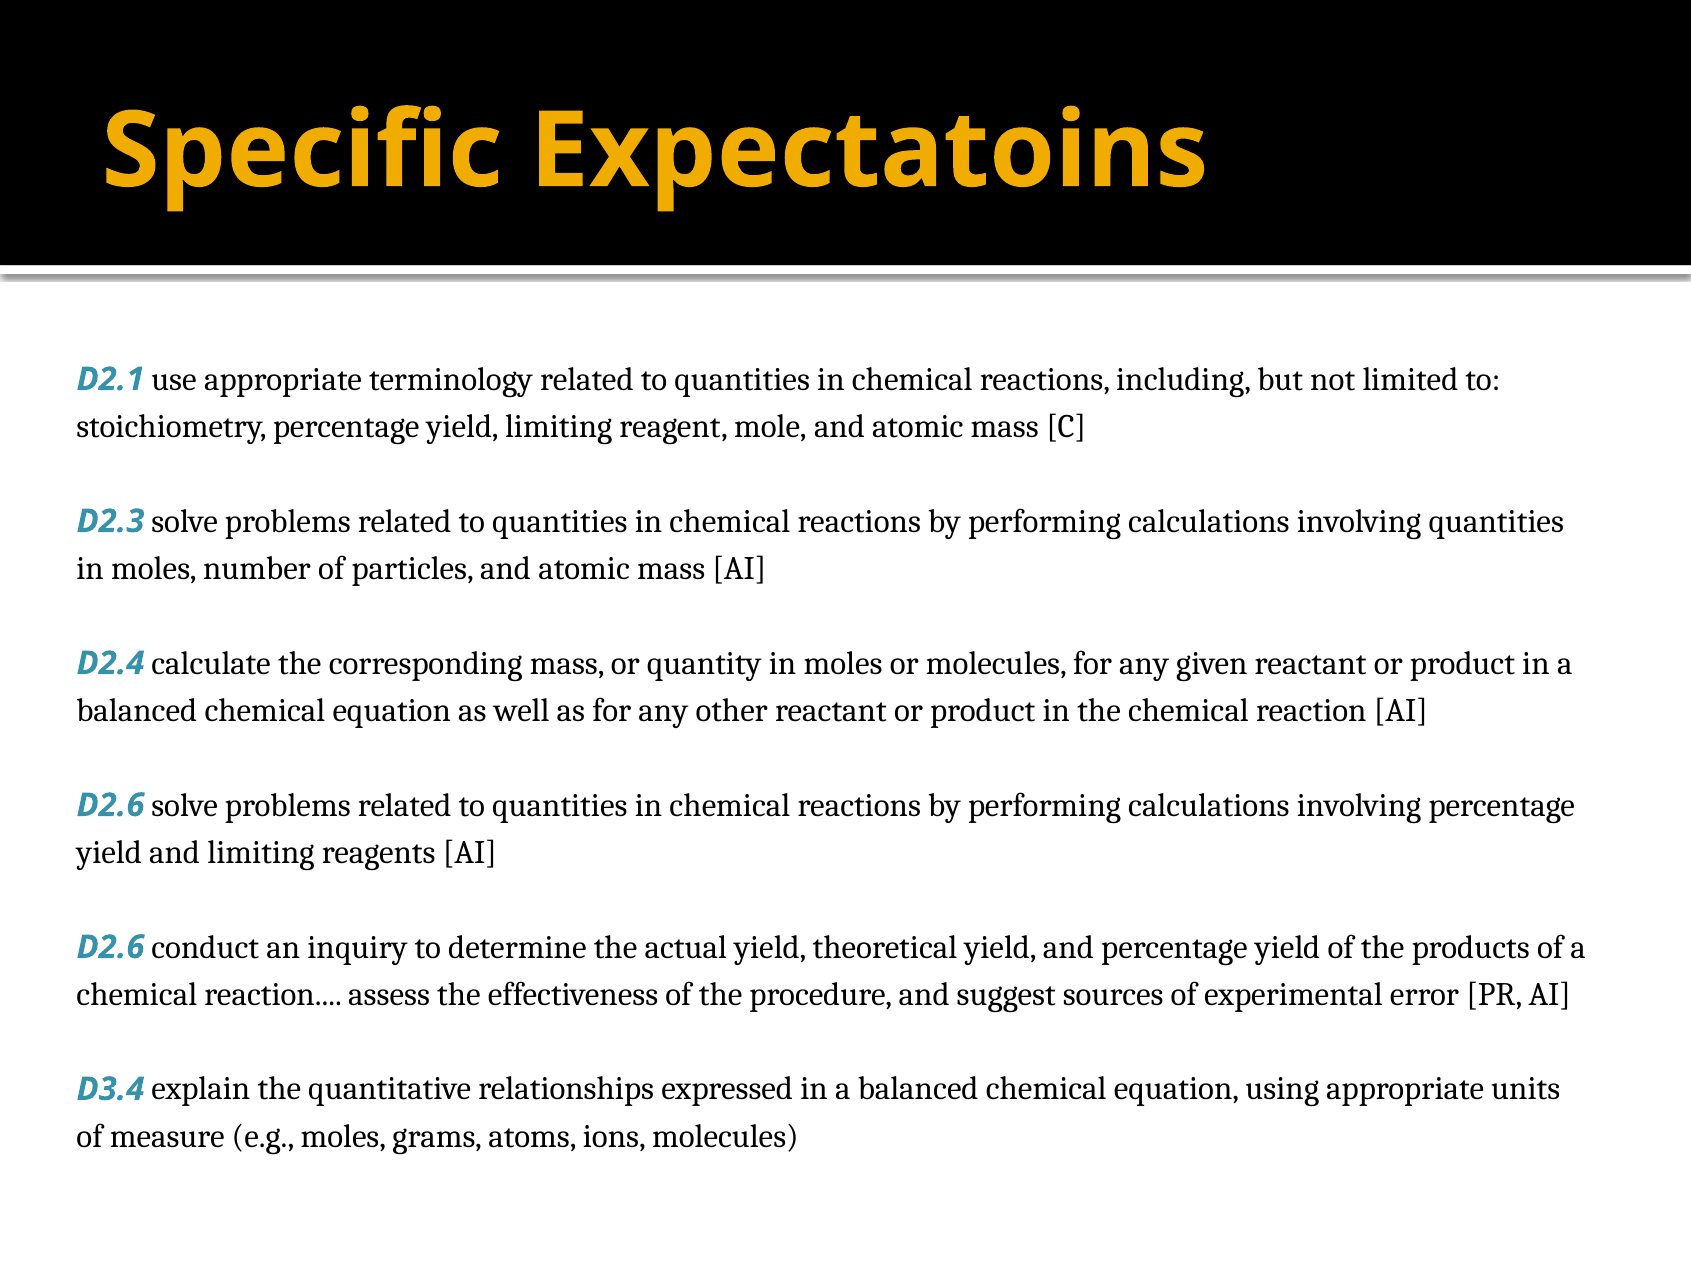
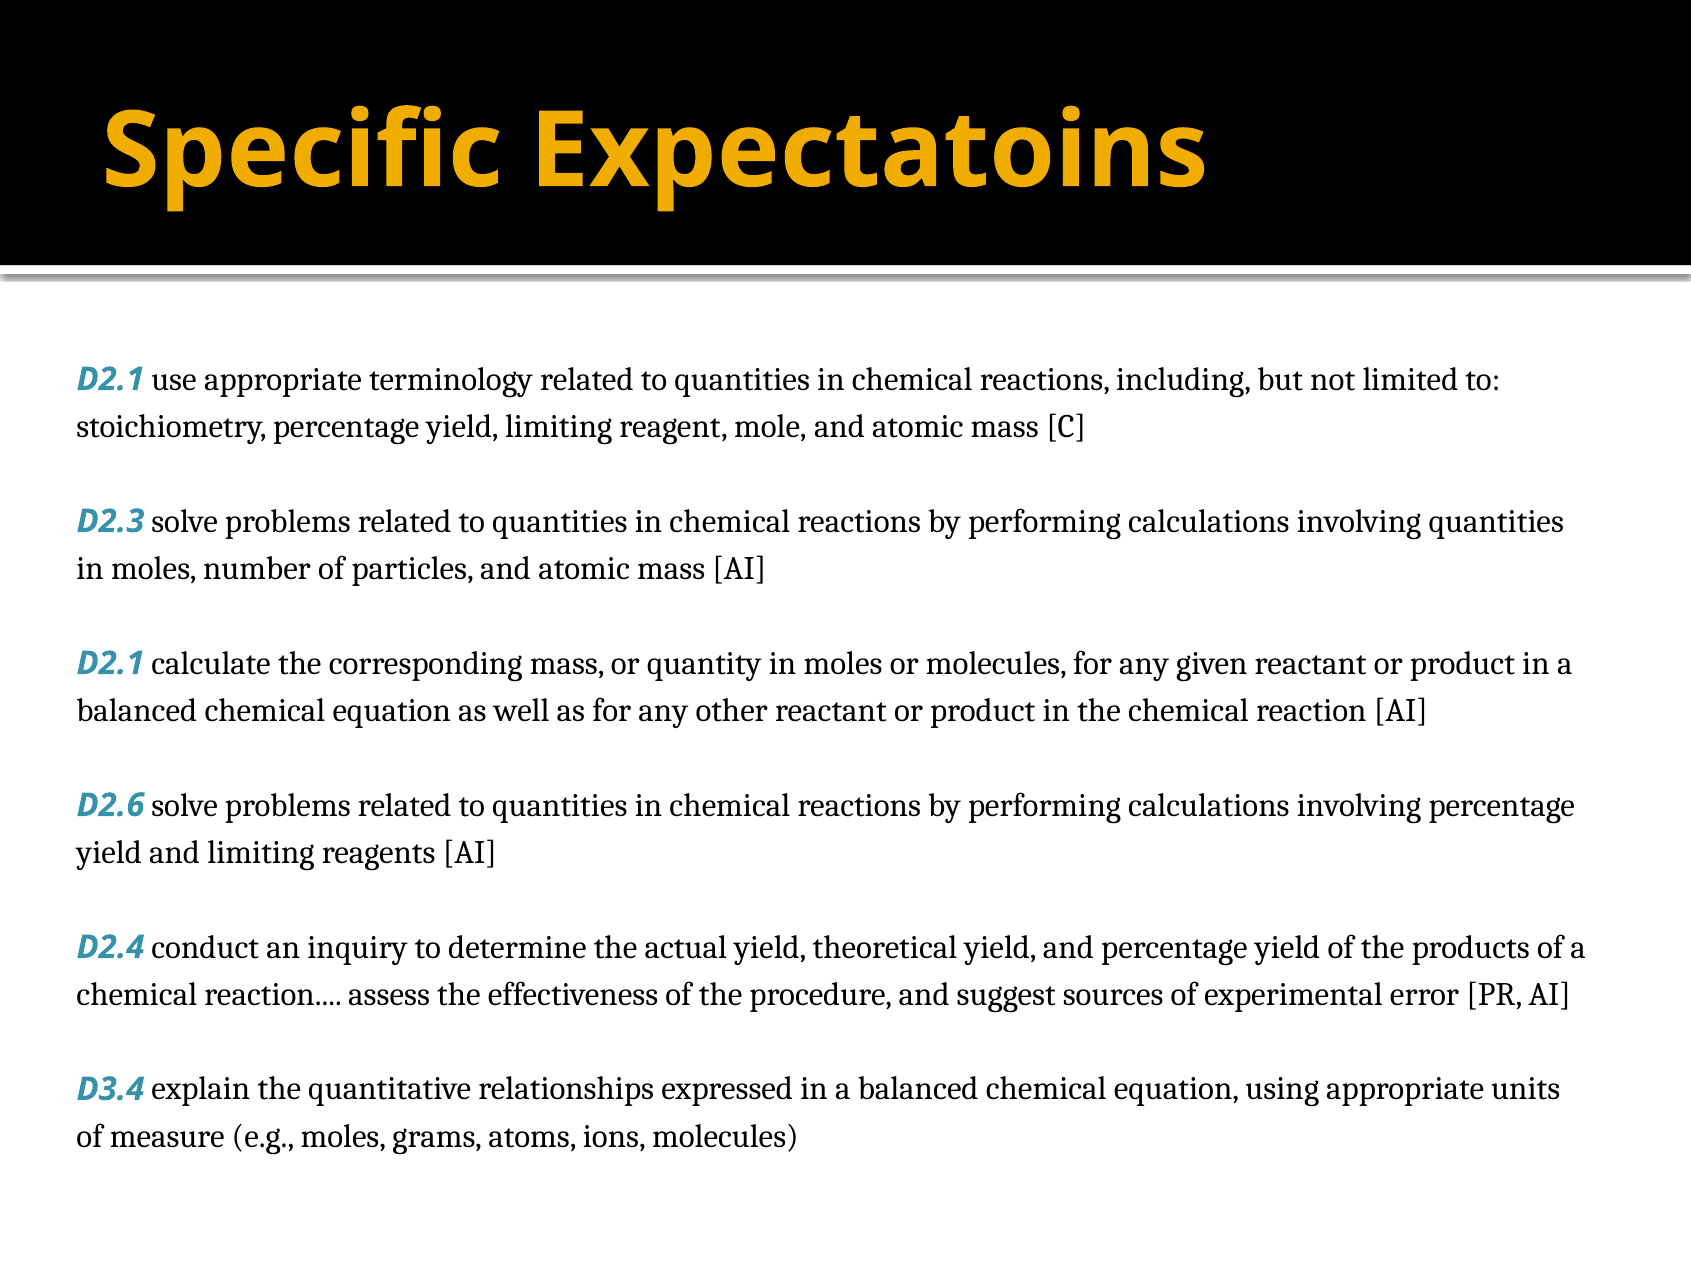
D2.4 at (110, 663): D2.4 -> D2.1
D2.6 at (110, 947): D2.6 -> D2.4
